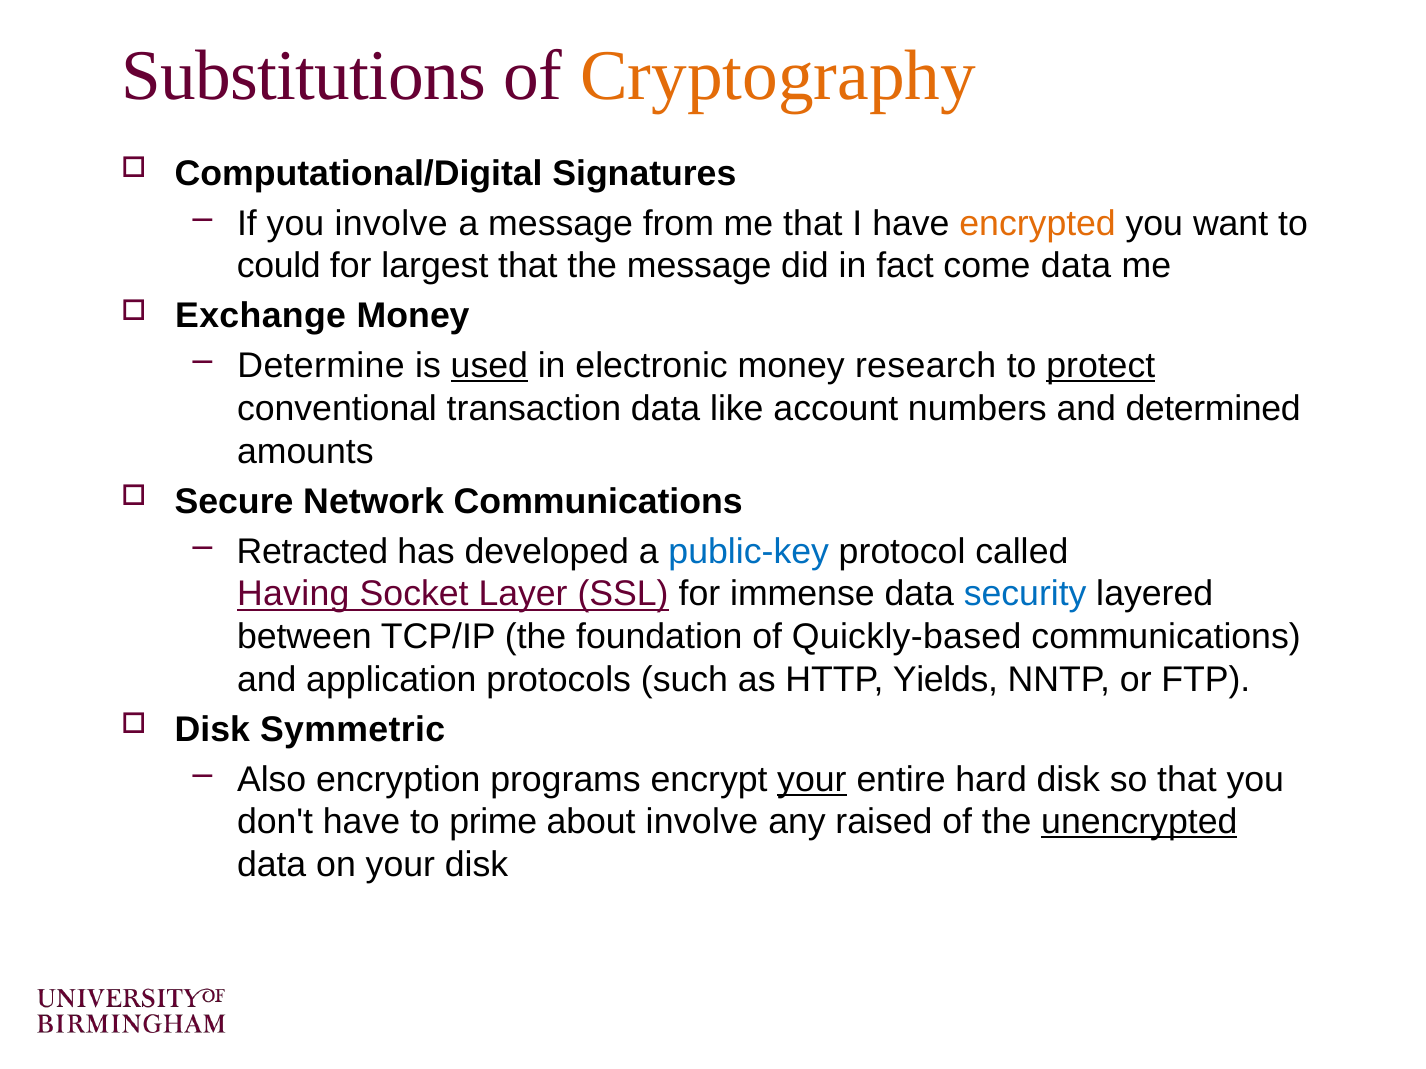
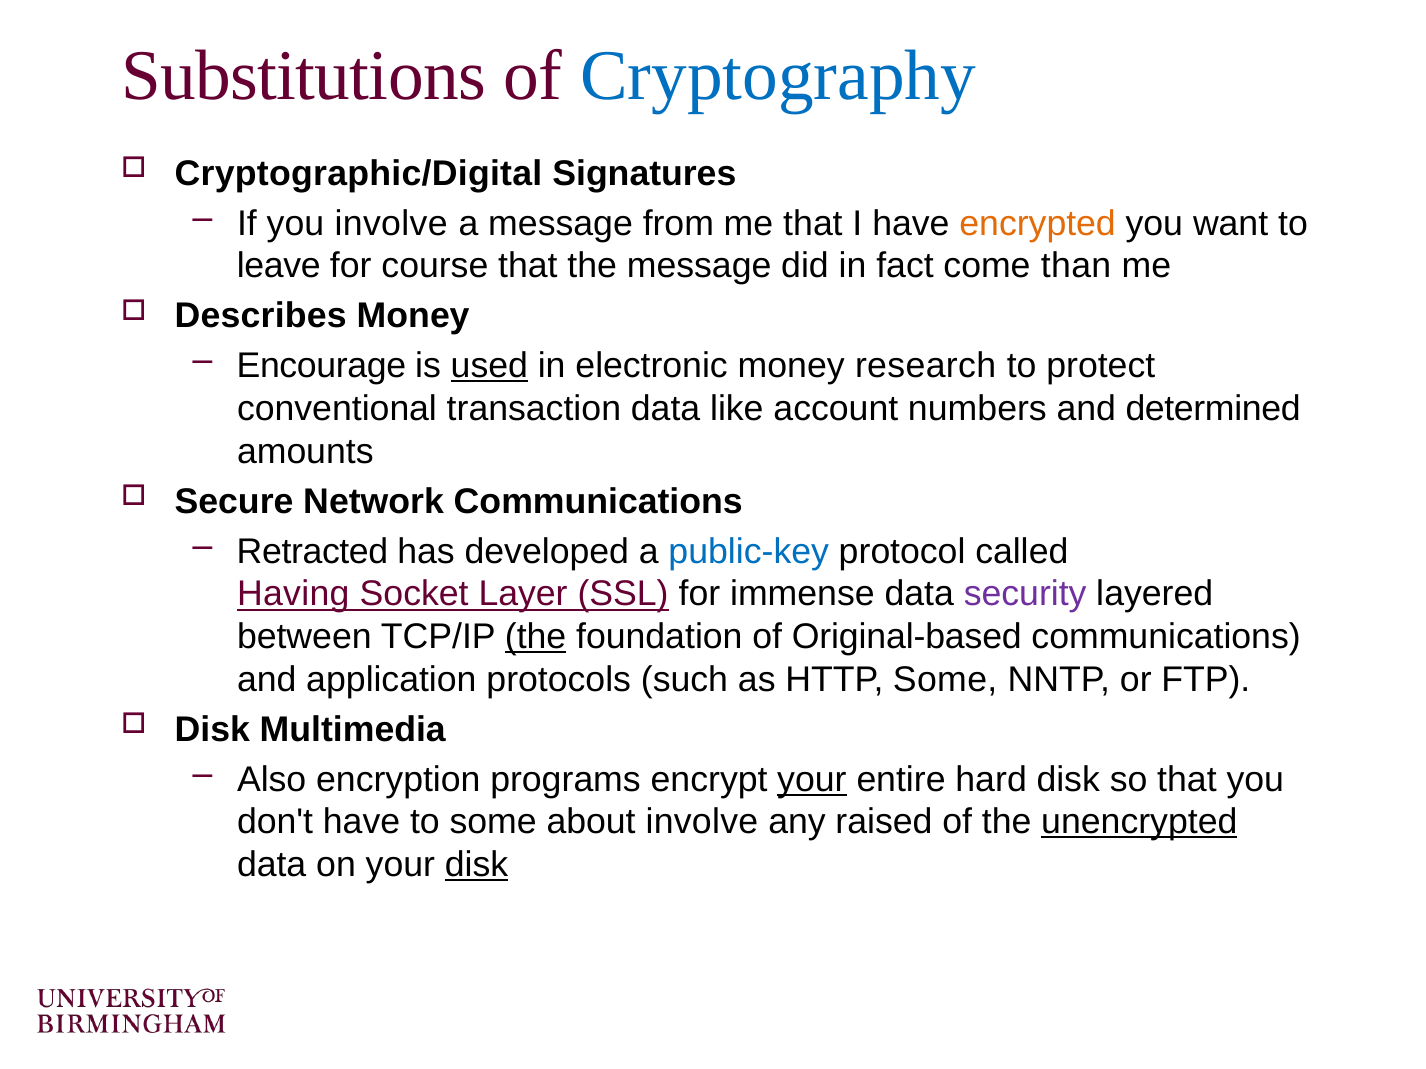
Cryptography colour: orange -> blue
Computational/Digital: Computational/Digital -> Cryptographic/Digital
could: could -> leave
largest: largest -> course
come data: data -> than
Exchange: Exchange -> Describes
Determine: Determine -> Encourage
protect underline: present -> none
security colour: blue -> purple
the at (536, 637) underline: none -> present
Quickly-based: Quickly-based -> Original-based
HTTP Yields: Yields -> Some
Symmetric: Symmetric -> Multimedia
to prime: prime -> some
disk at (476, 865) underline: none -> present
